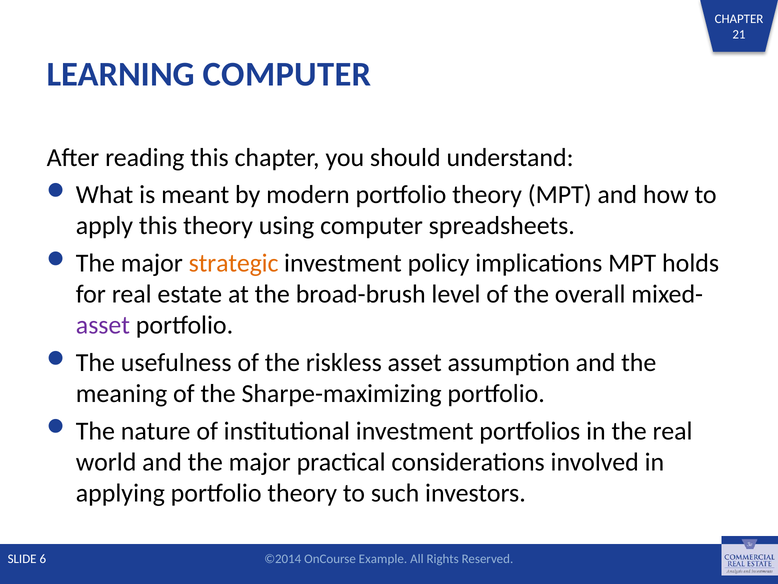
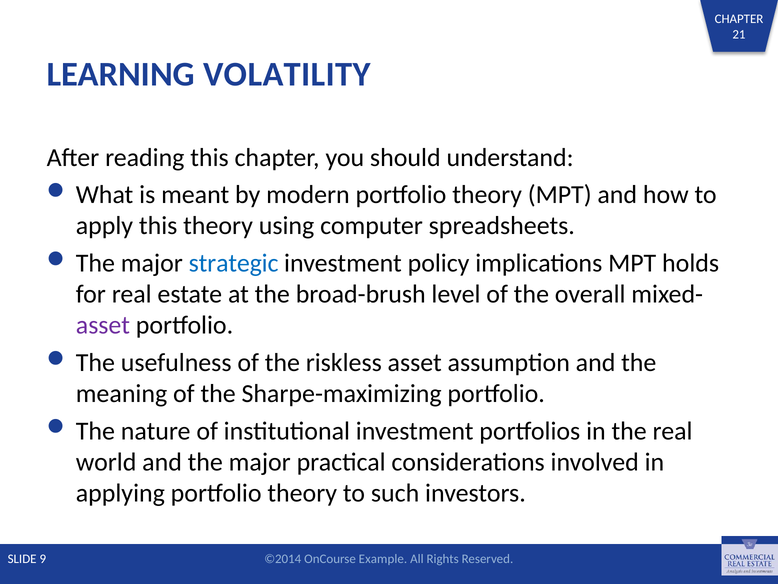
LEARNING COMPUTER: COMPUTER -> VOLATILITY
strategic colour: orange -> blue
6: 6 -> 9
